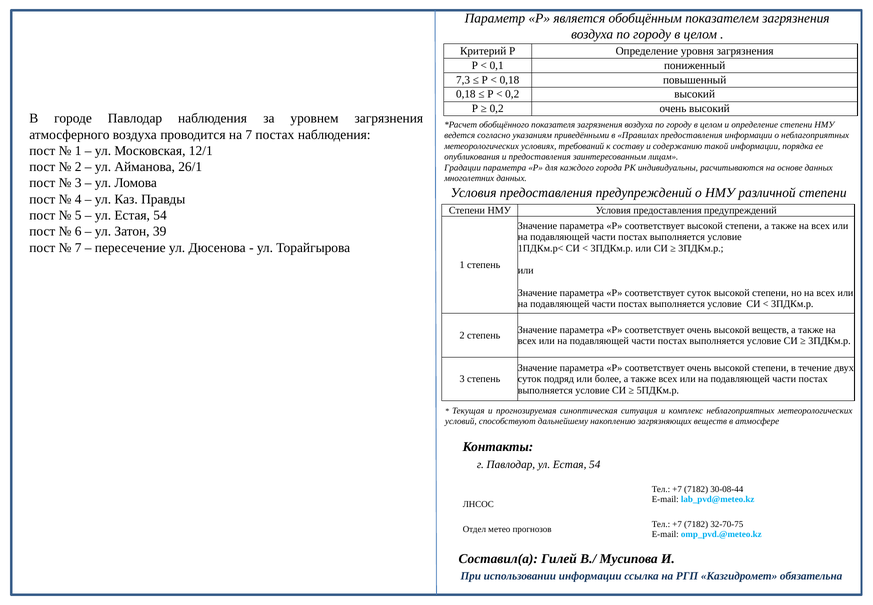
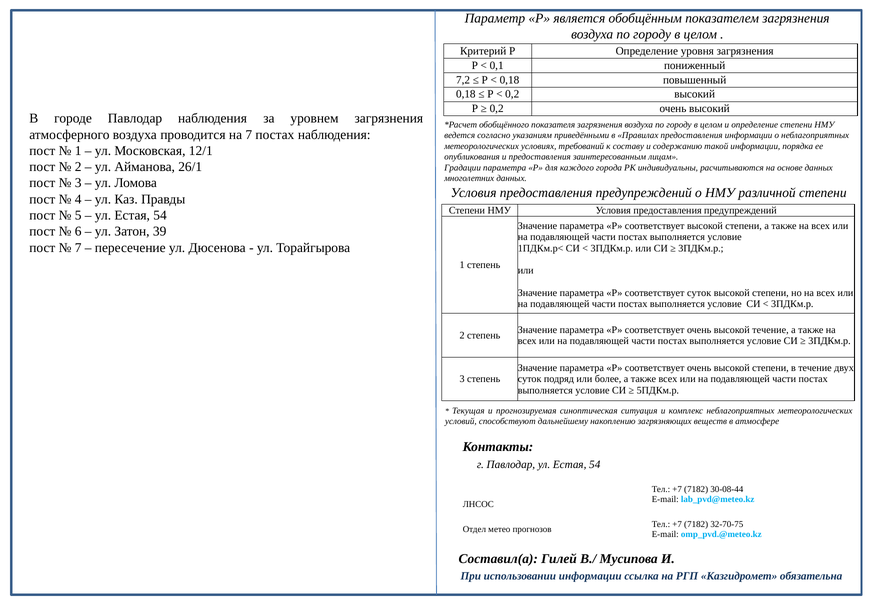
7,3: 7,3 -> 7,2
высокой веществ: веществ -> течение
